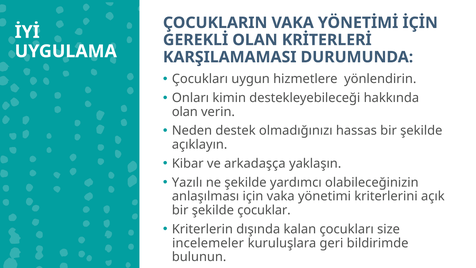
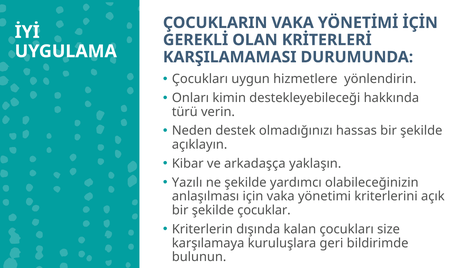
olan at (185, 112): olan -> türü
incelemeler: incelemeler -> karşılamaya
